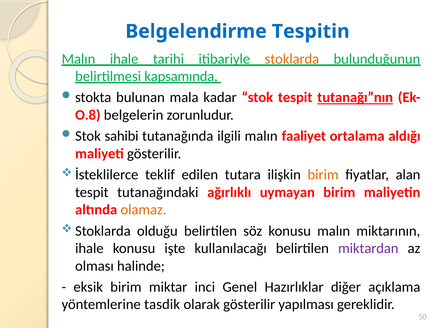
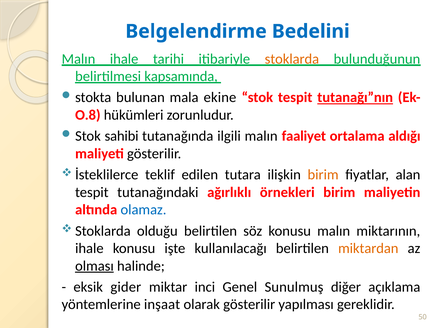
Tespitin: Tespitin -> Bedelini
kadar: kadar -> ekine
belgelerin: belgelerin -> hükümleri
uymayan: uymayan -> örnekleri
olamaz colour: orange -> blue
miktardan colour: purple -> orange
olması underline: none -> present
eksik birim: birim -> gider
Hazırlıklar: Hazırlıklar -> Sunulmuş
tasdik: tasdik -> inşaat
